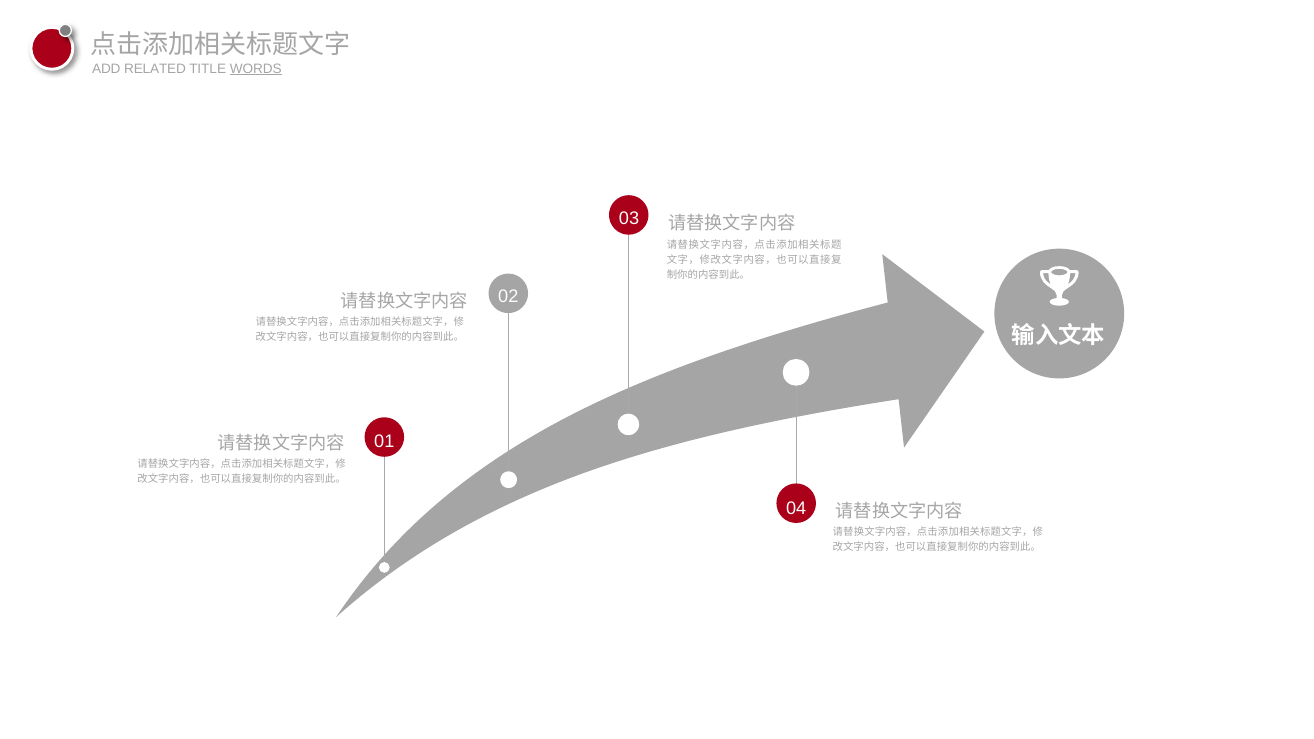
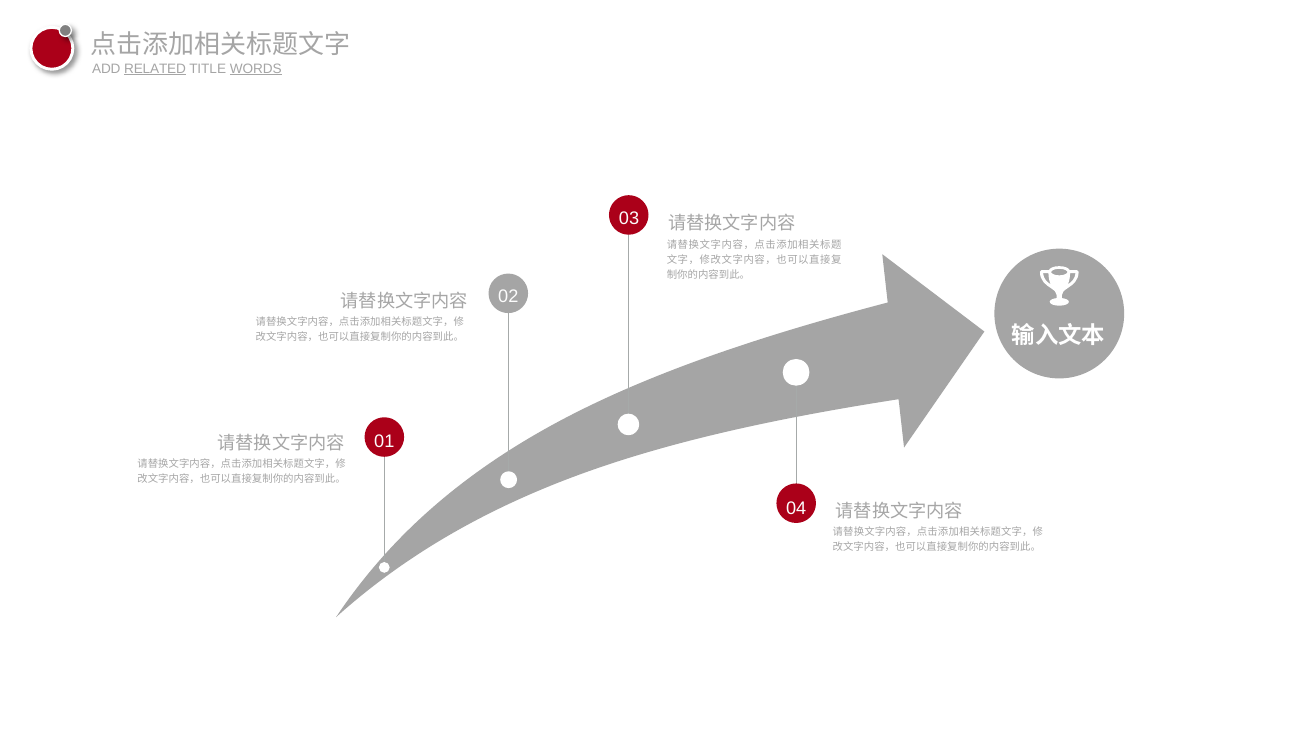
RELATED underline: none -> present
